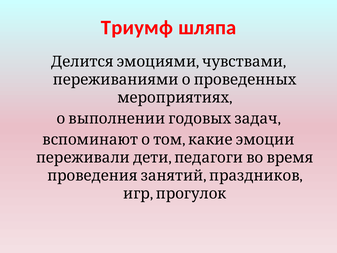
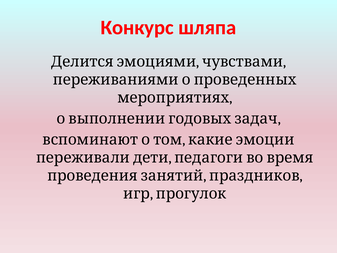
Триумф: Триумф -> Конкурс
